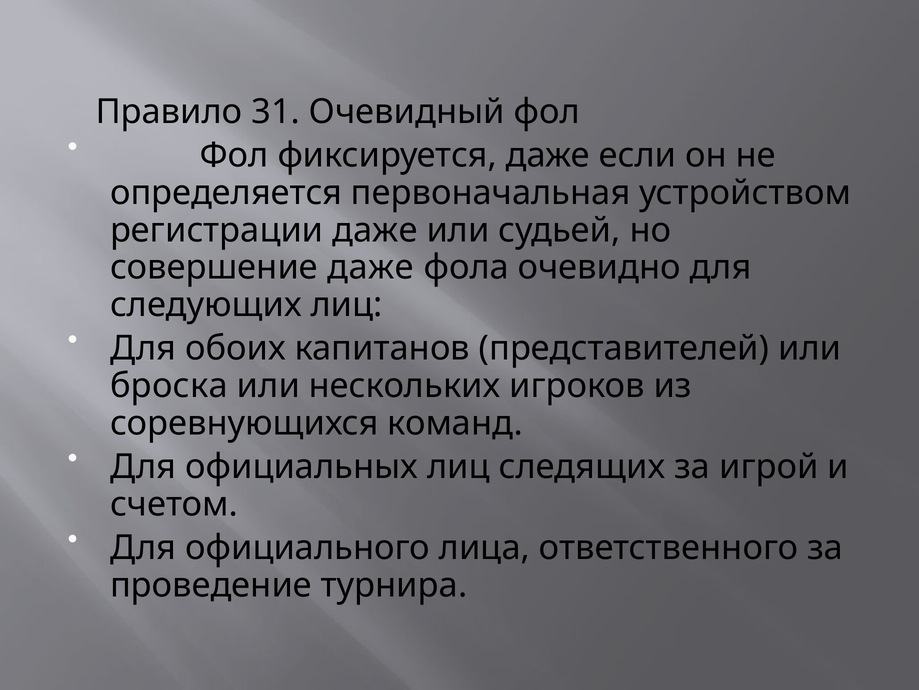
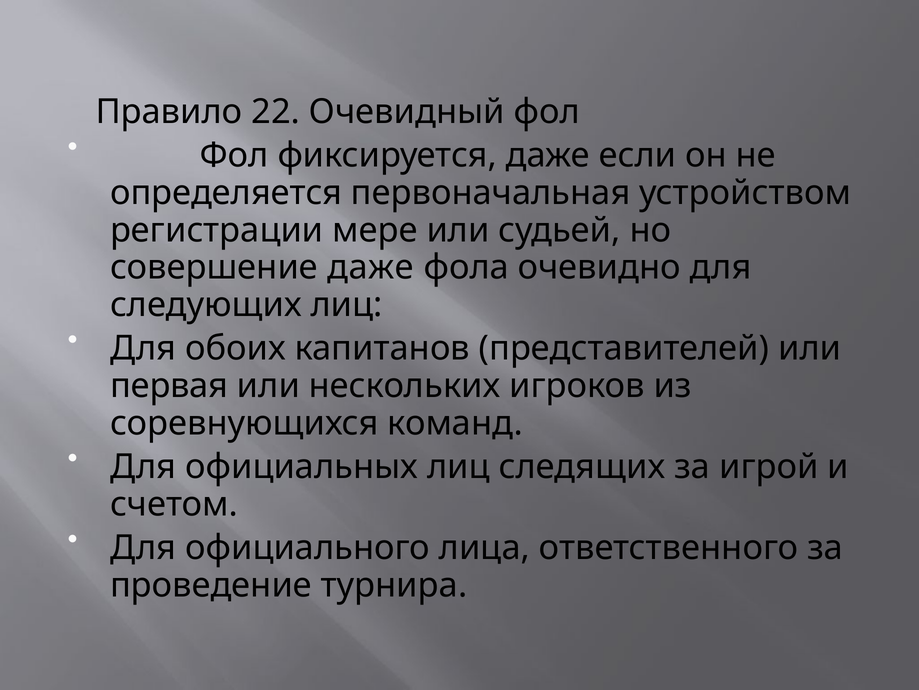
31: 31 -> 22
регистрации даже: даже -> мере
броска: броска -> первая
